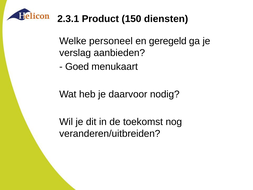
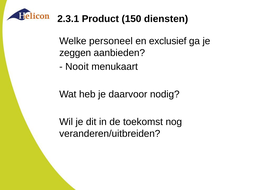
geregeld: geregeld -> exclusief
verslag: verslag -> zeggen
Goed: Goed -> Nooit
